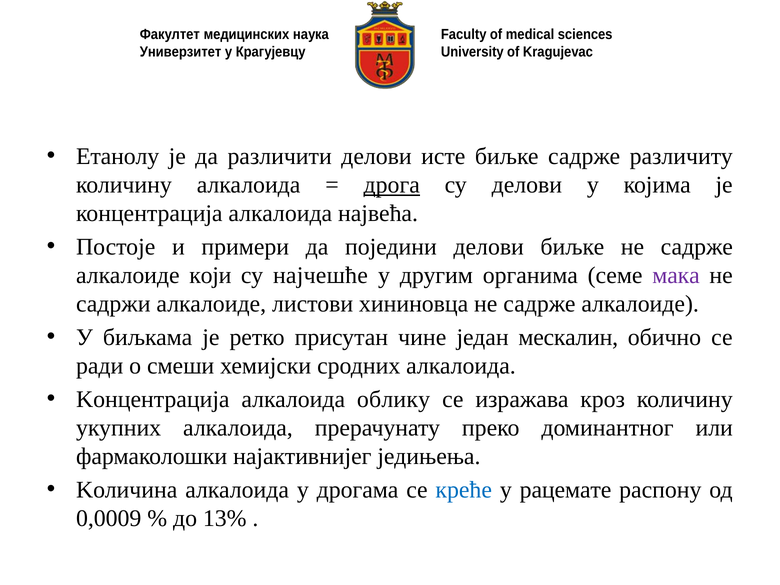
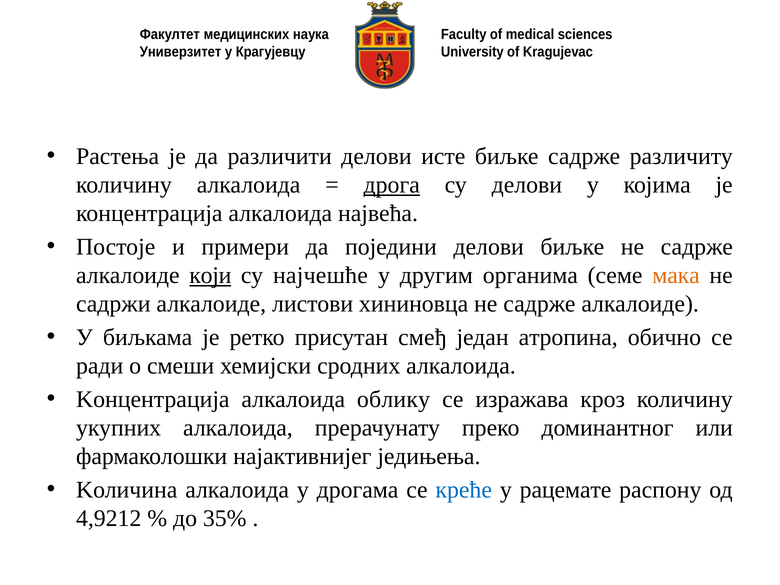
Етанолу: Етанолу -> Растења
који underline: none -> present
мака colour: purple -> orange
чине: чине -> смеђ
мескалин: мескалин -> атропина
0,0009: 0,0009 -> 4,9212
13%: 13% -> 35%
